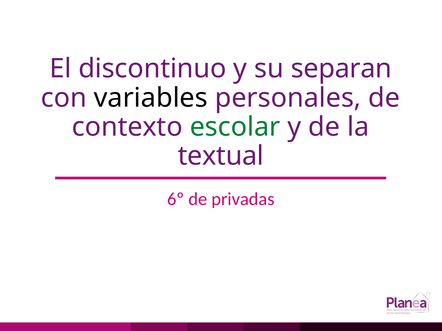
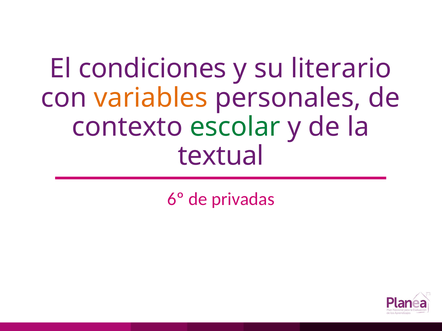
discontinuo: discontinuo -> condiciones
separan: separan -> literario
variables colour: black -> orange
